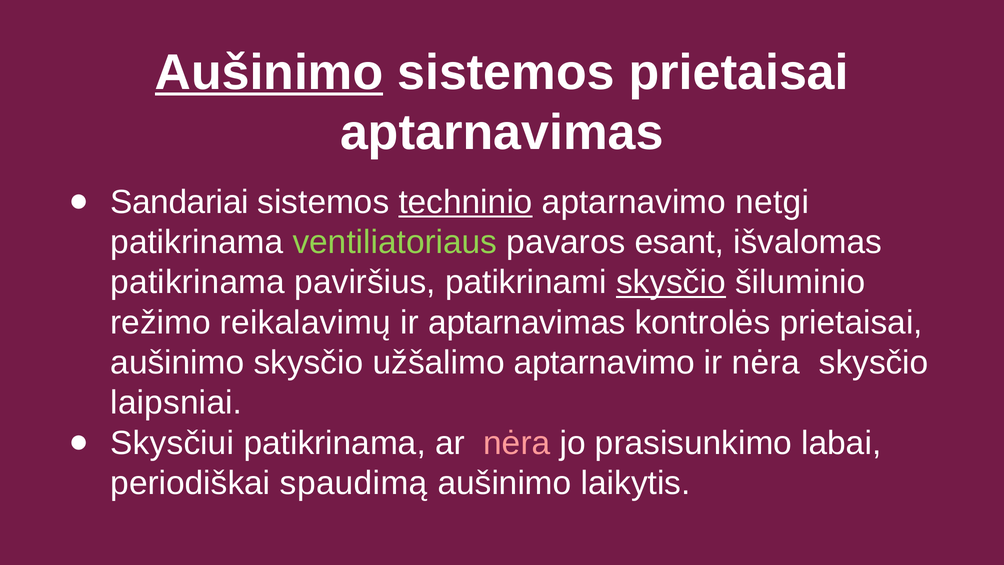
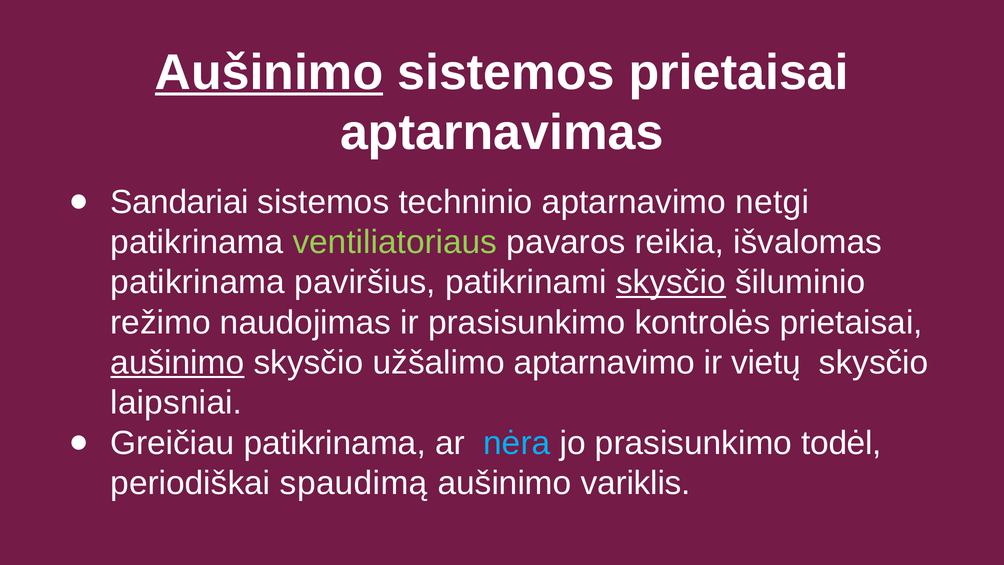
techninio underline: present -> none
esant: esant -> reikia
reikalavimų: reikalavimų -> naudojimas
ir aptarnavimas: aptarnavimas -> prasisunkimo
aušinimo at (177, 363) underline: none -> present
ir nėra: nėra -> vietų
Skysčiui: Skysčiui -> Greičiau
nėra at (517, 443) colour: pink -> light blue
labai: labai -> todėl
laikytis: laikytis -> variklis
